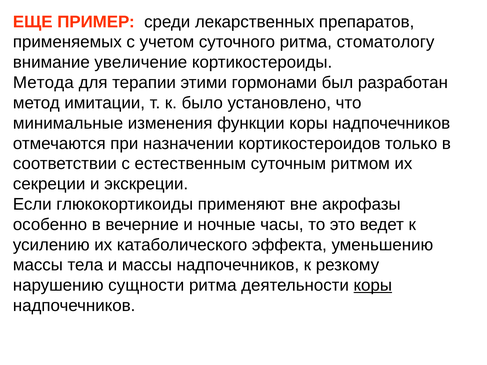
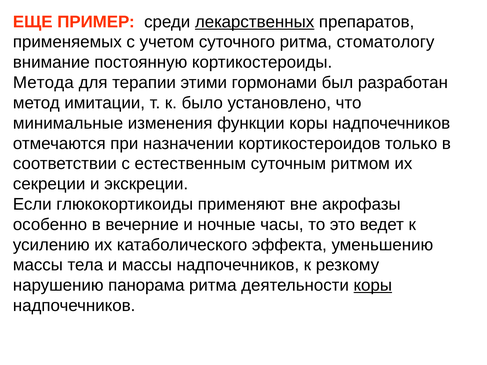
лекарственных underline: none -> present
увеличение: увеличение -> постоянную
сущности: сущности -> панорама
